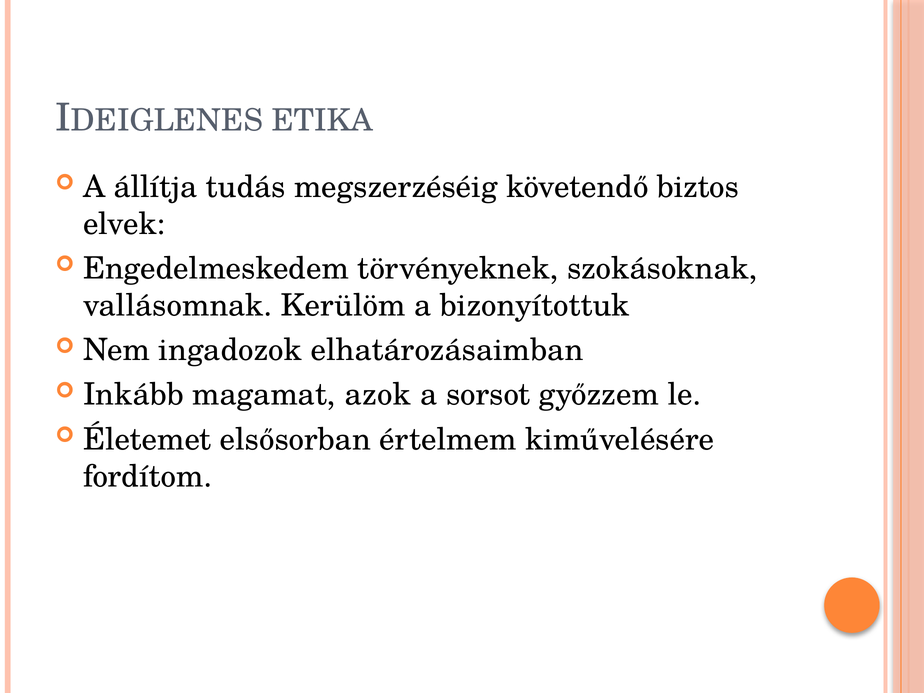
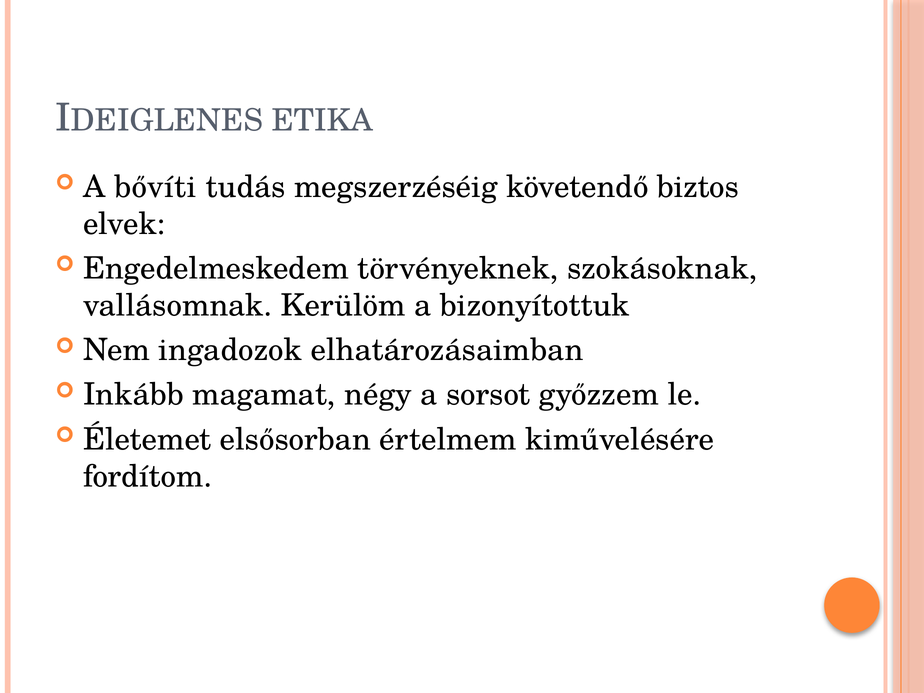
állítja: állítja -> bővíti
azok: azok -> négy
